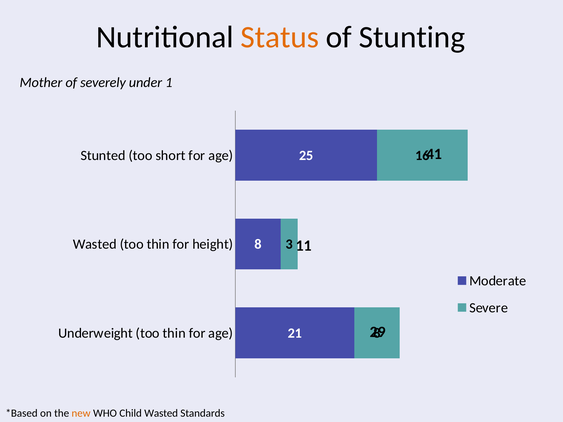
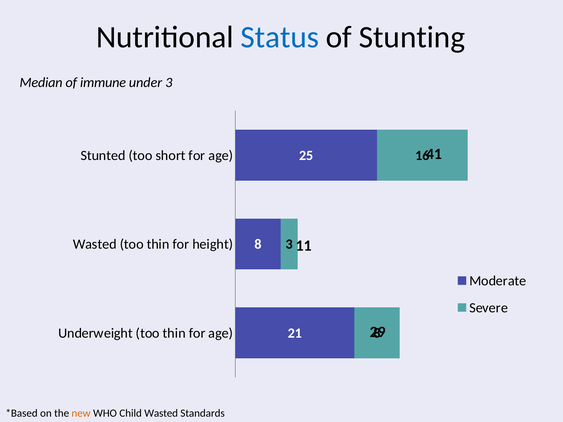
Status colour: orange -> blue
Mother: Mother -> Median
severely: severely -> immune
under 1: 1 -> 3
